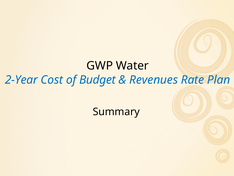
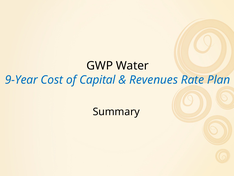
2-Year: 2-Year -> 9-Year
Budget: Budget -> Capital
